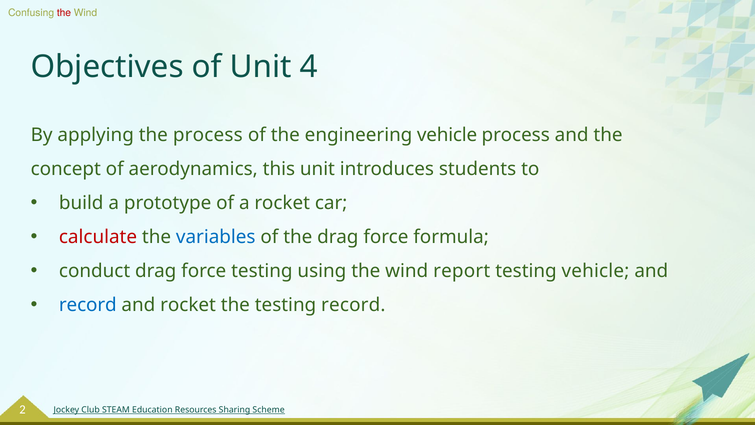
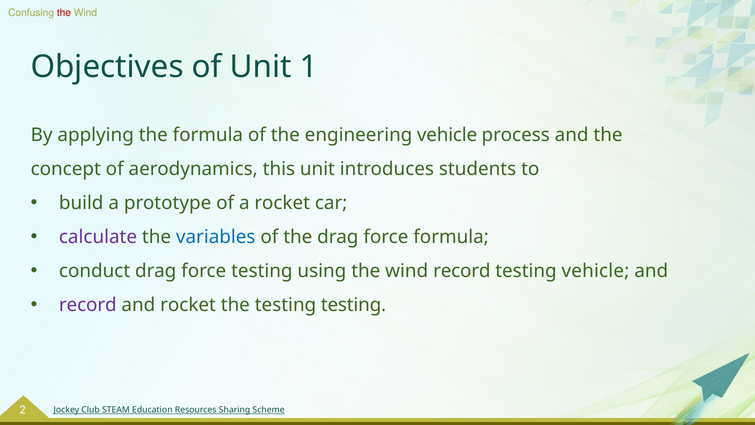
4: 4 -> 1
the process: process -> formula
calculate colour: red -> purple
wind report: report -> record
record at (88, 305) colour: blue -> purple
testing record: record -> testing
